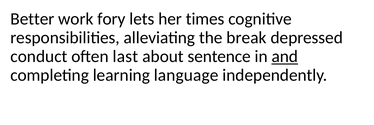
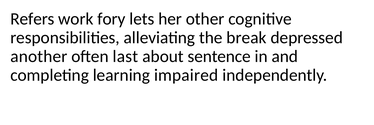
Better: Better -> Refers
times: times -> other
conduct: conduct -> another
and underline: present -> none
language: language -> impaired
